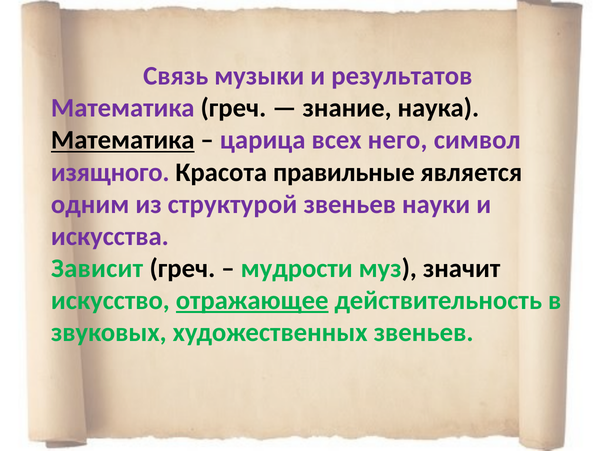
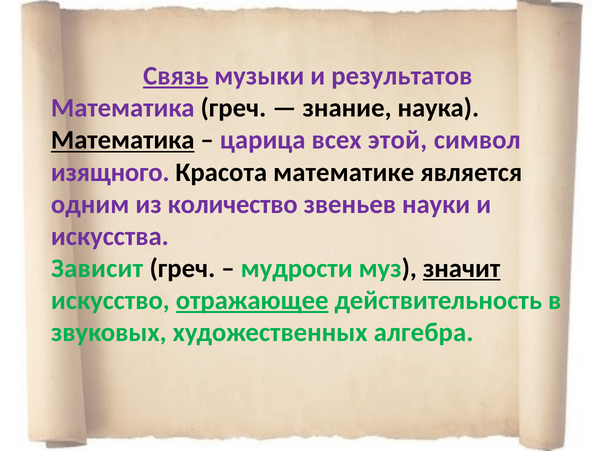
Связь underline: none -> present
него: него -> этой
правильные: правильные -> математике
структурой: структурой -> количество
значит underline: none -> present
художественных звеньев: звеньев -> алгебра
